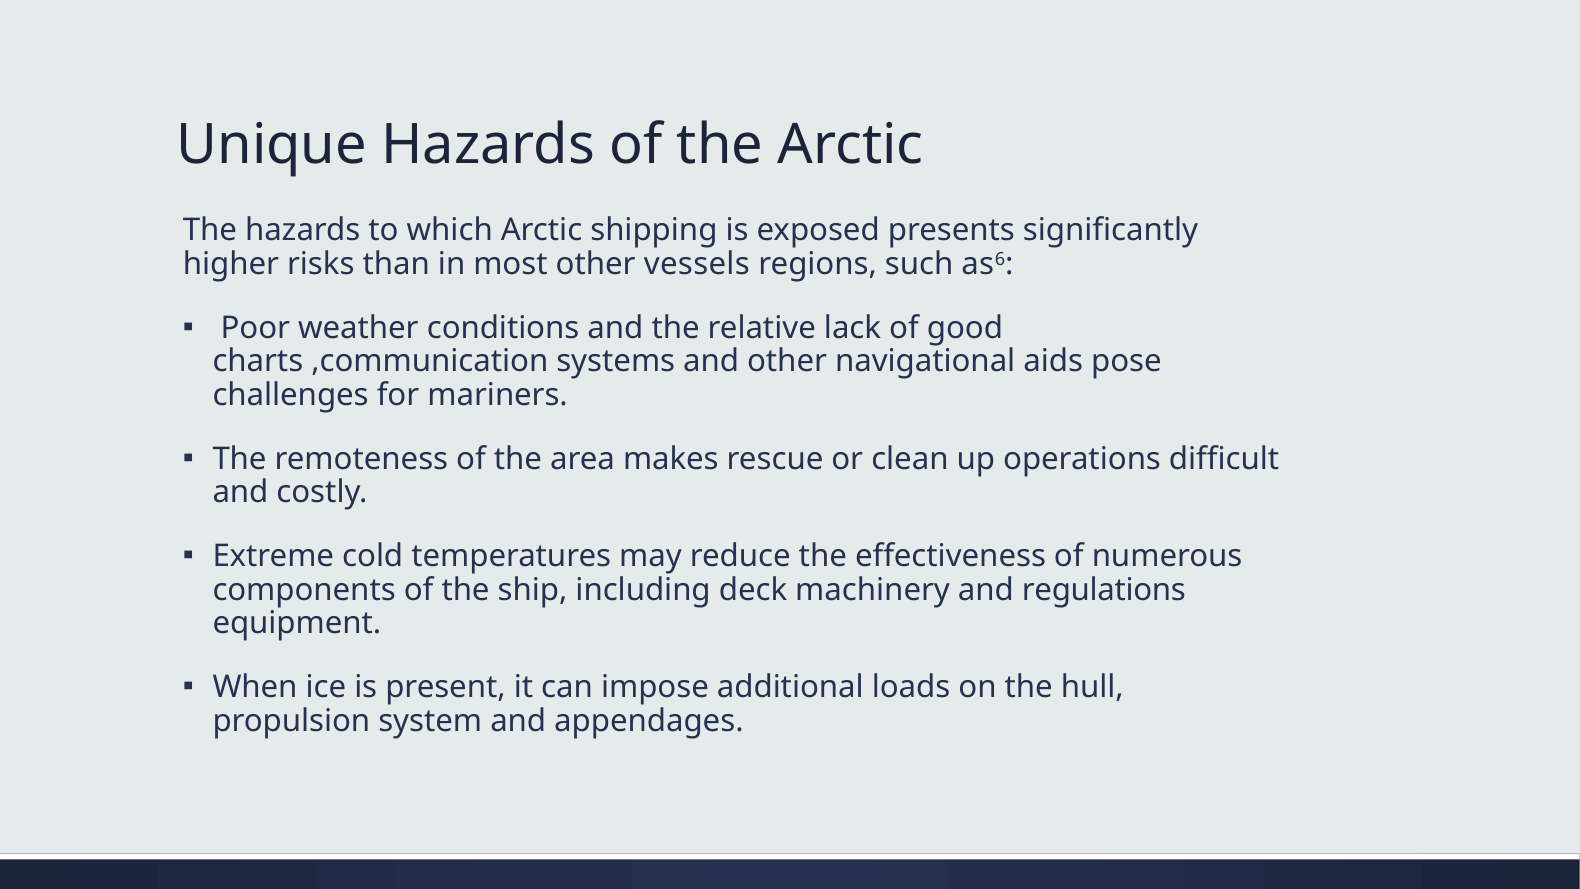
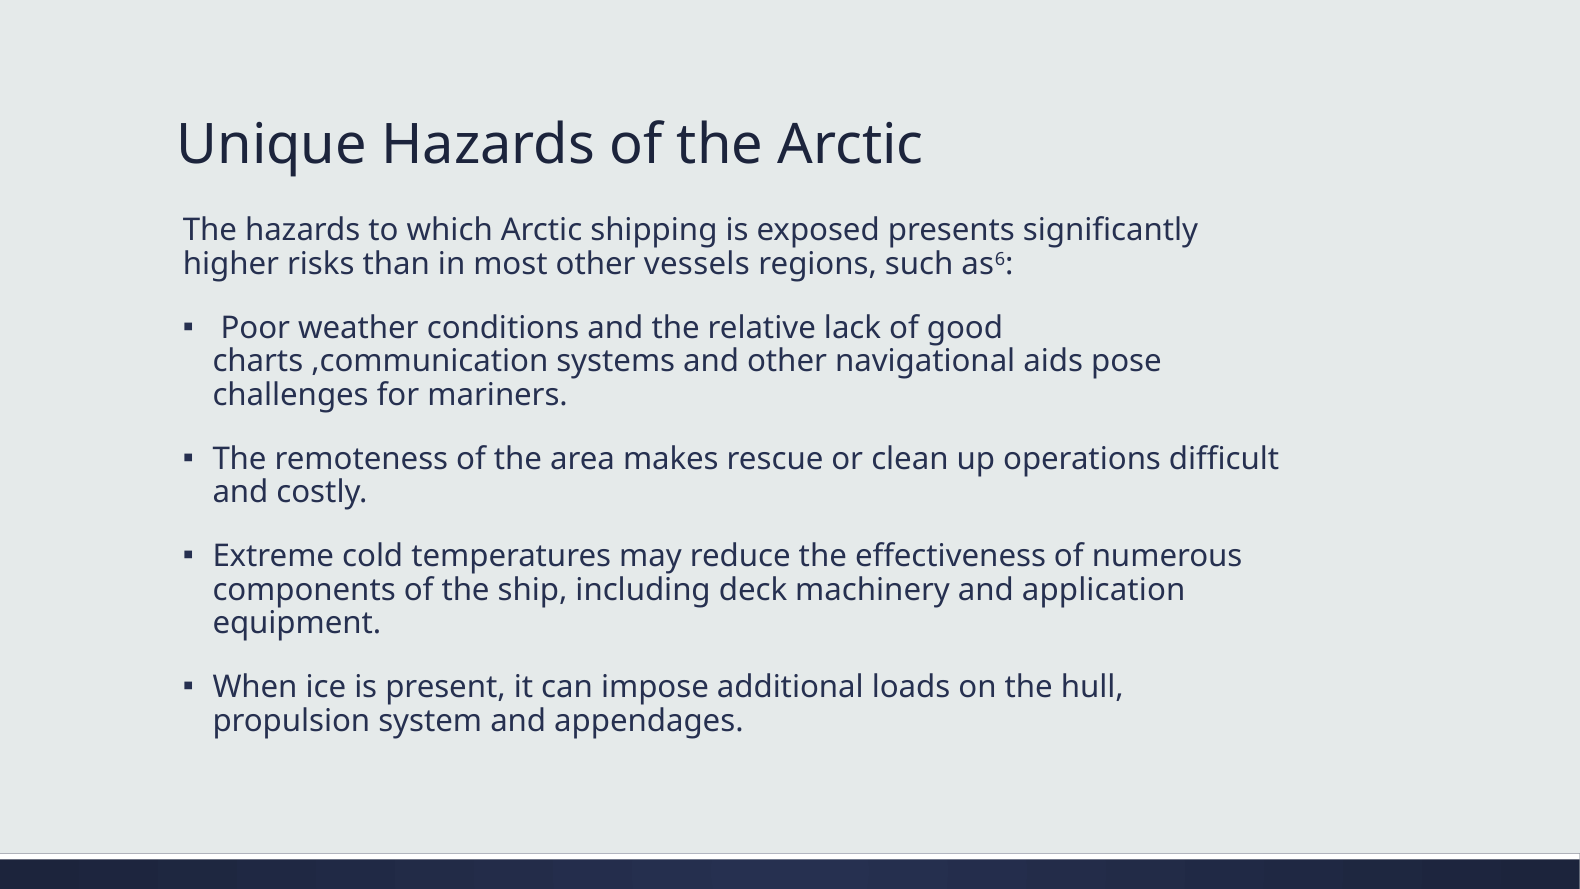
regulations: regulations -> application
